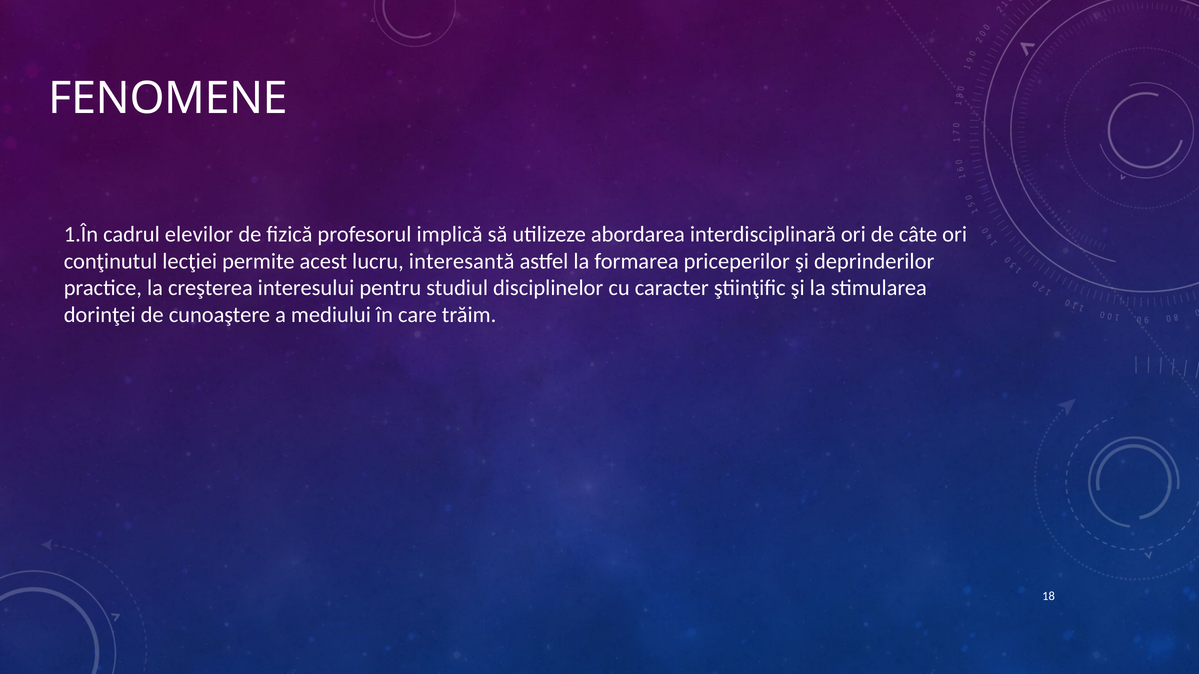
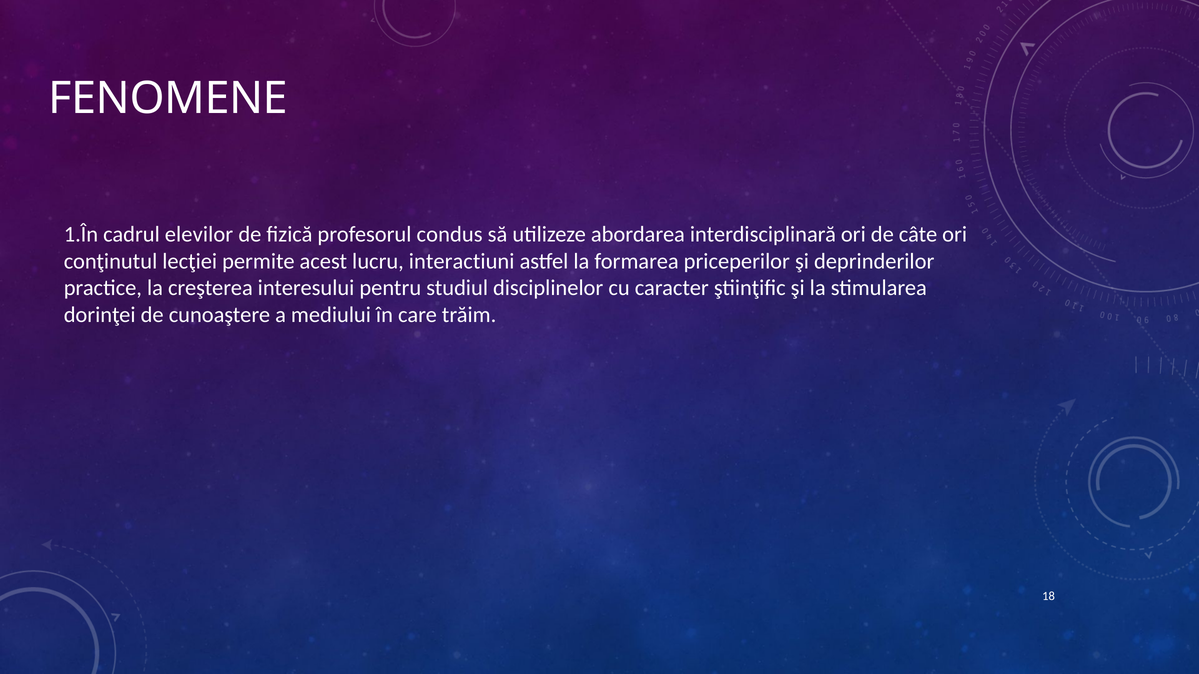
implică: implică -> condus
interesantă: interesantă -> interactiuni
